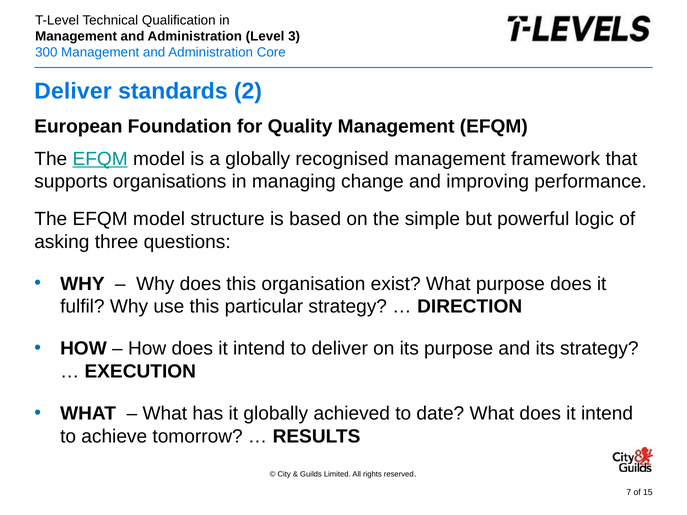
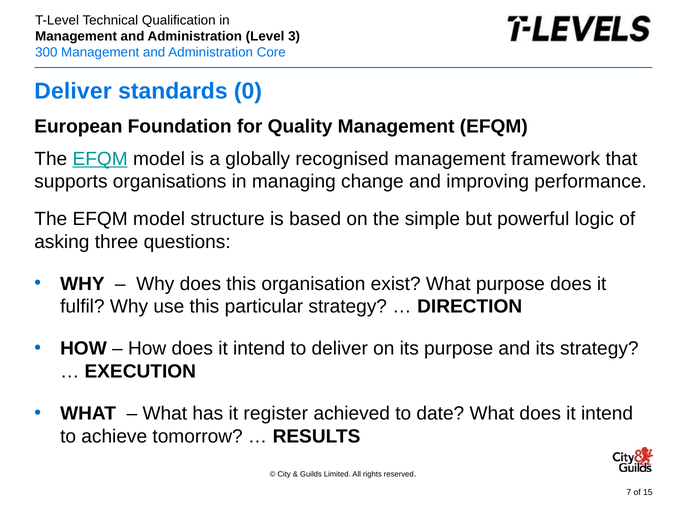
2: 2 -> 0
it globally: globally -> register
